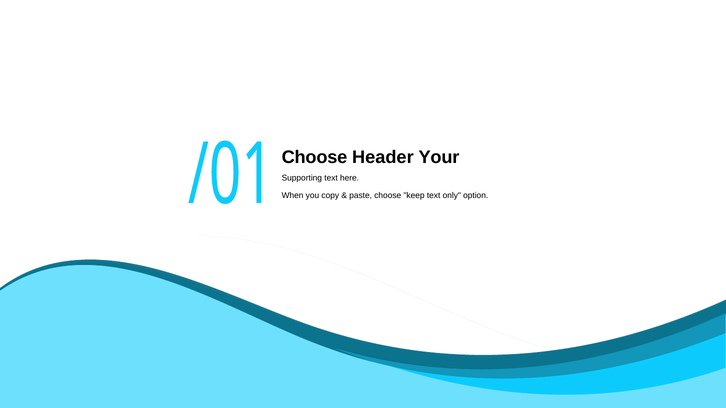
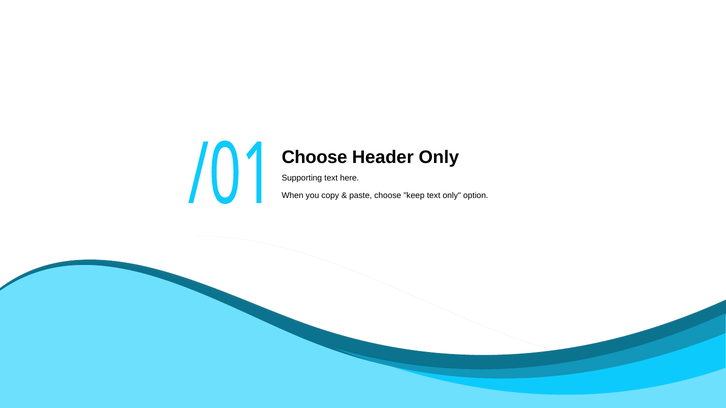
Header Your: Your -> Only
